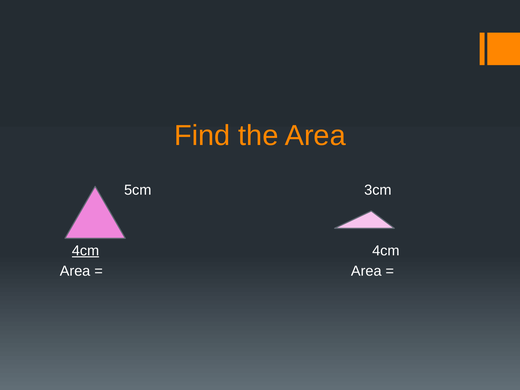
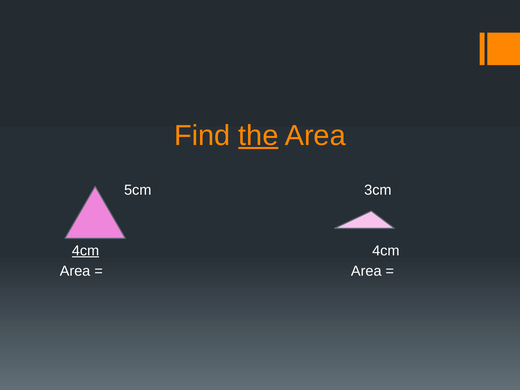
the underline: none -> present
